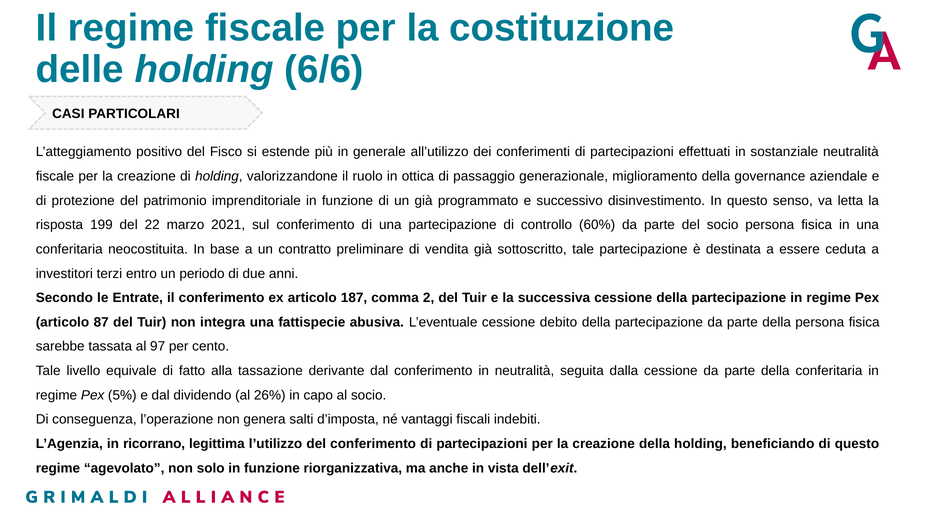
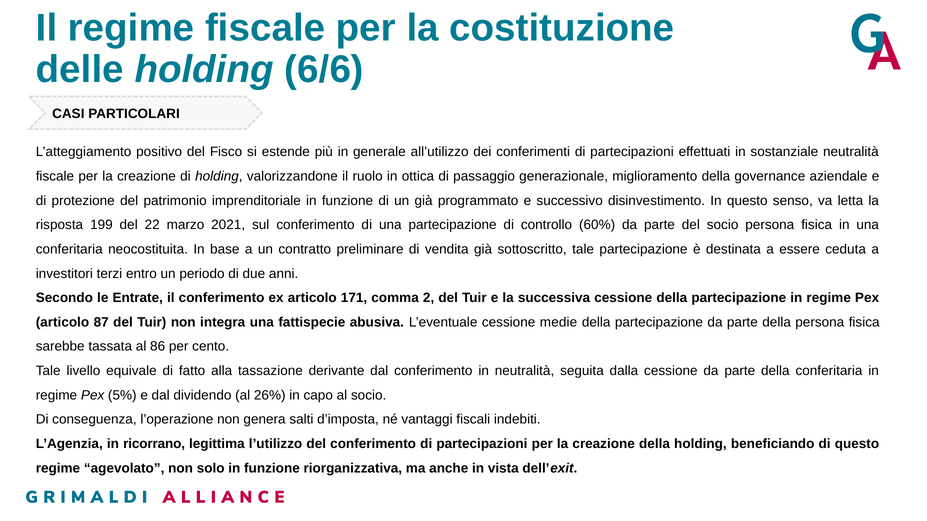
187: 187 -> 171
debito: debito -> medie
97: 97 -> 86
